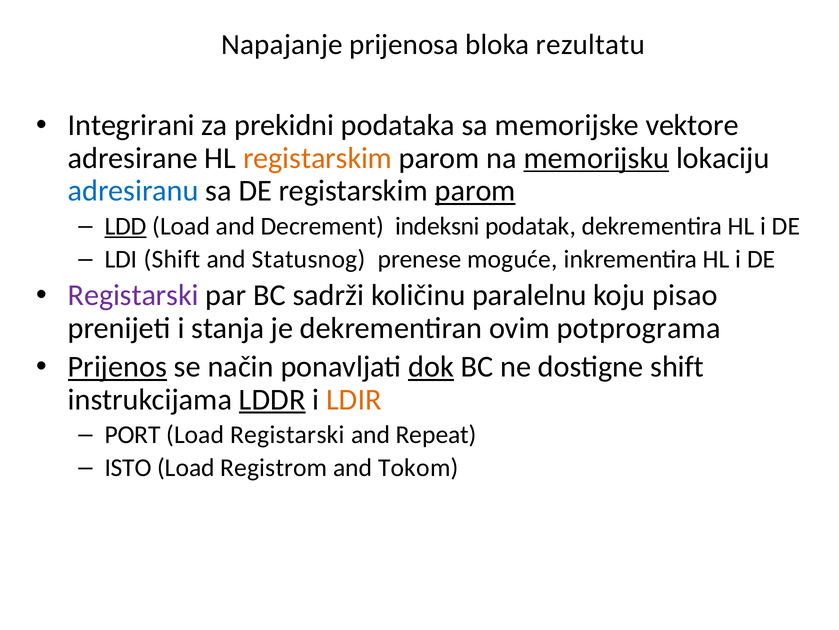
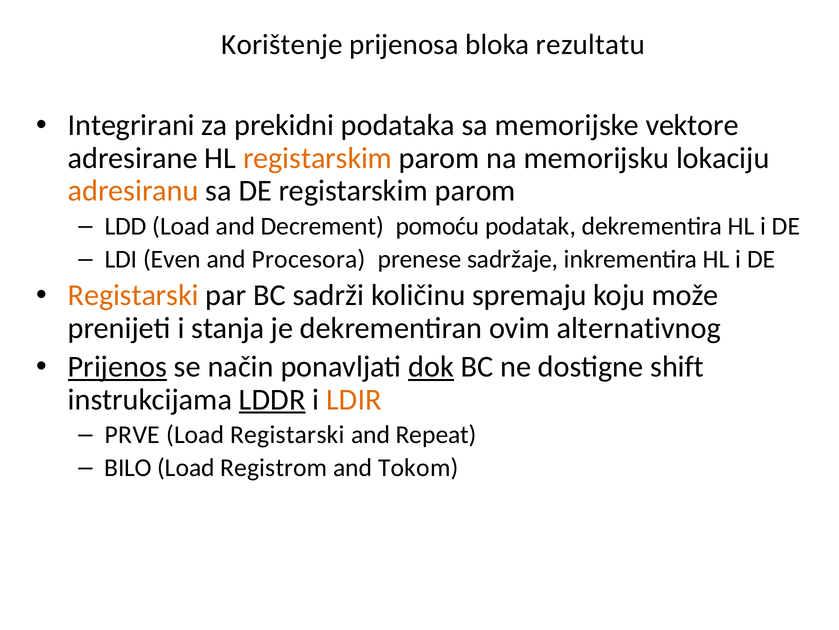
Napajanje: Napajanje -> Korištenje
memorijsku underline: present -> none
adresiranu colour: blue -> orange
parom at (475, 191) underline: present -> none
LDD underline: present -> none
indeksni: indeksni -> pomoću
LDI Shift: Shift -> Even
Statusnog: Statusnog -> Procesora
moguće: moguće -> sadržaje
Registarski at (133, 295) colour: purple -> orange
paralelnu: paralelnu -> spremaju
pisao: pisao -> može
potprograma: potprograma -> alternativnog
PORT: PORT -> PRVE
ISTO: ISTO -> BILO
